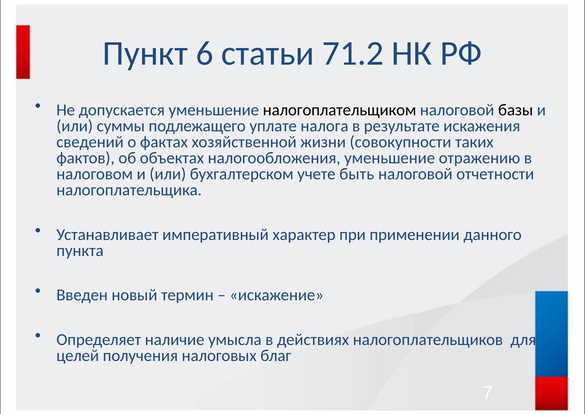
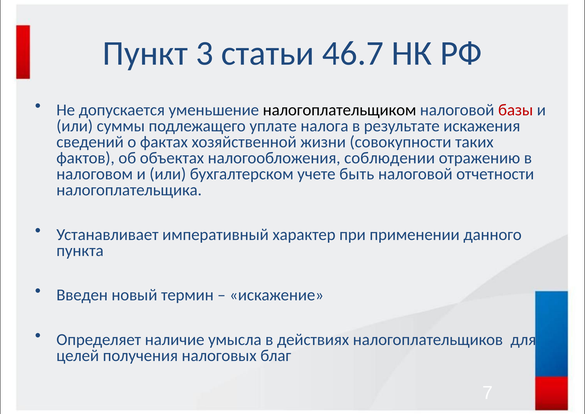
6: 6 -> 3
71.2: 71.2 -> 46.7
базы colour: black -> red
налогообложения уменьшение: уменьшение -> соблюдении
